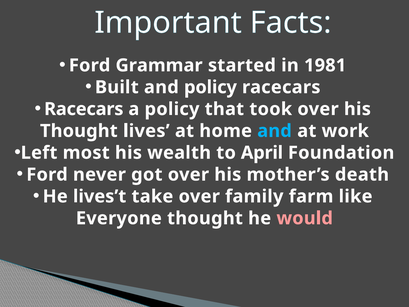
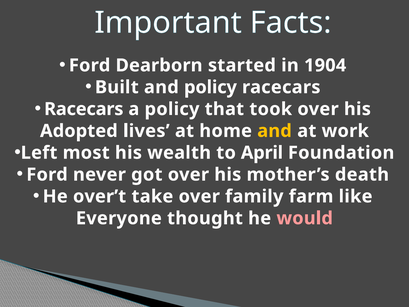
Grammar: Grammar -> Dearborn
1981: 1981 -> 1904
Thought at (79, 131): Thought -> Adopted
and at (275, 131) colour: light blue -> yellow
lives’t: lives’t -> over’t
